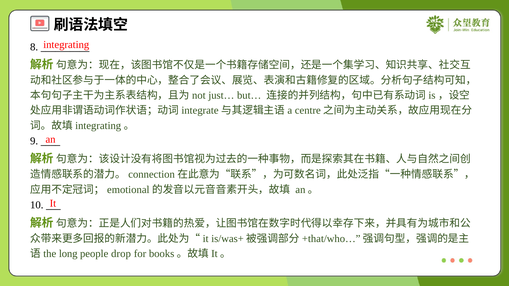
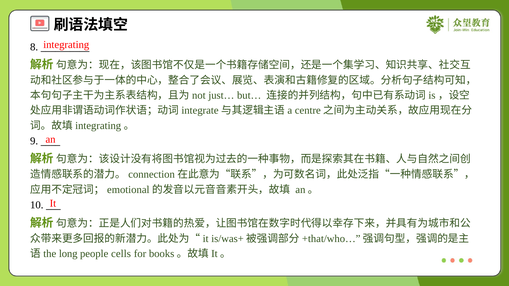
drop: drop -> cells
